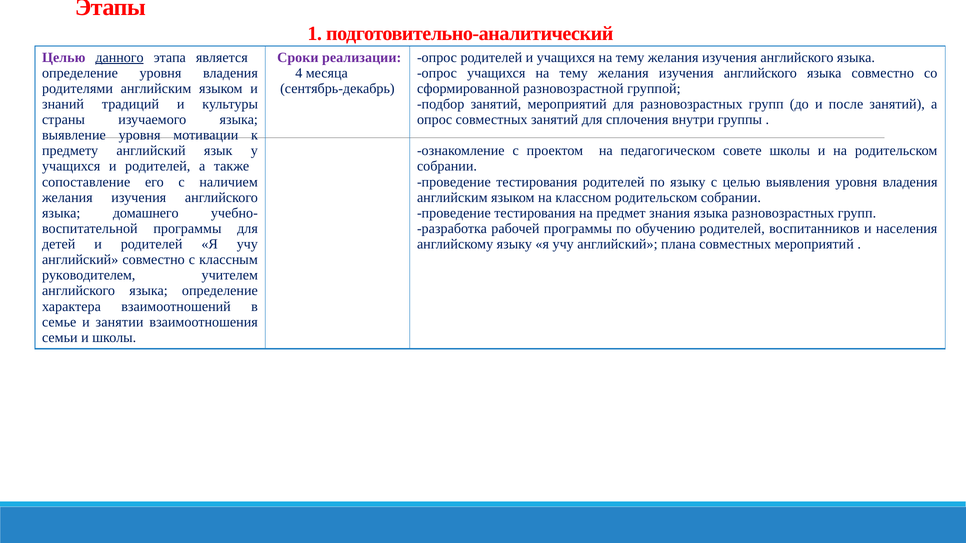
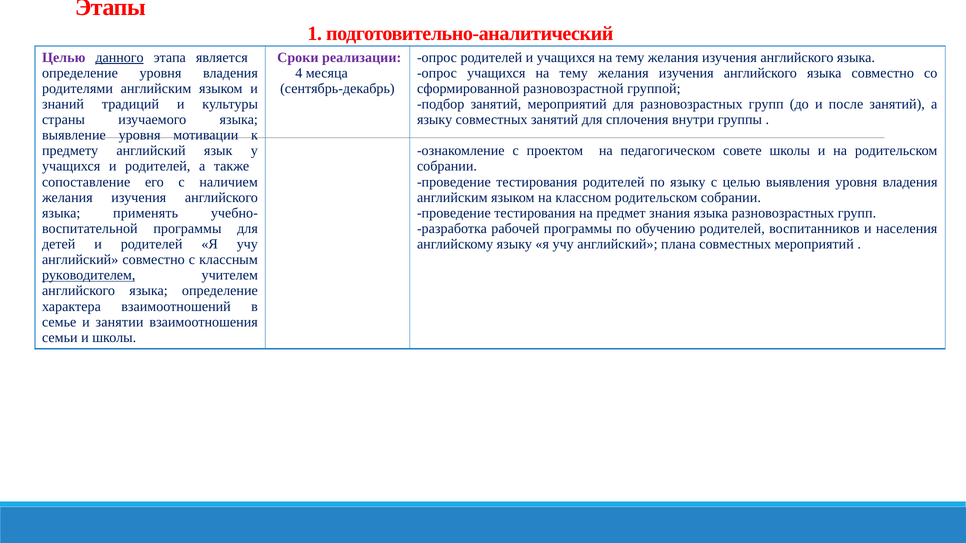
опрос at (435, 120): опрос -> языку
домашнего: домашнего -> применять
руководителем underline: none -> present
